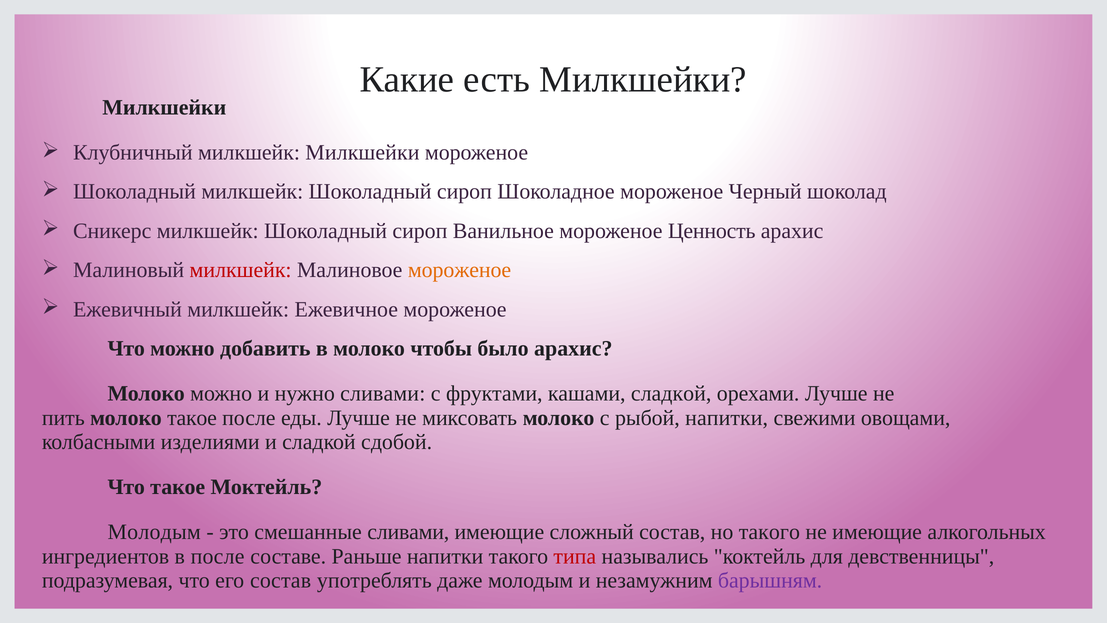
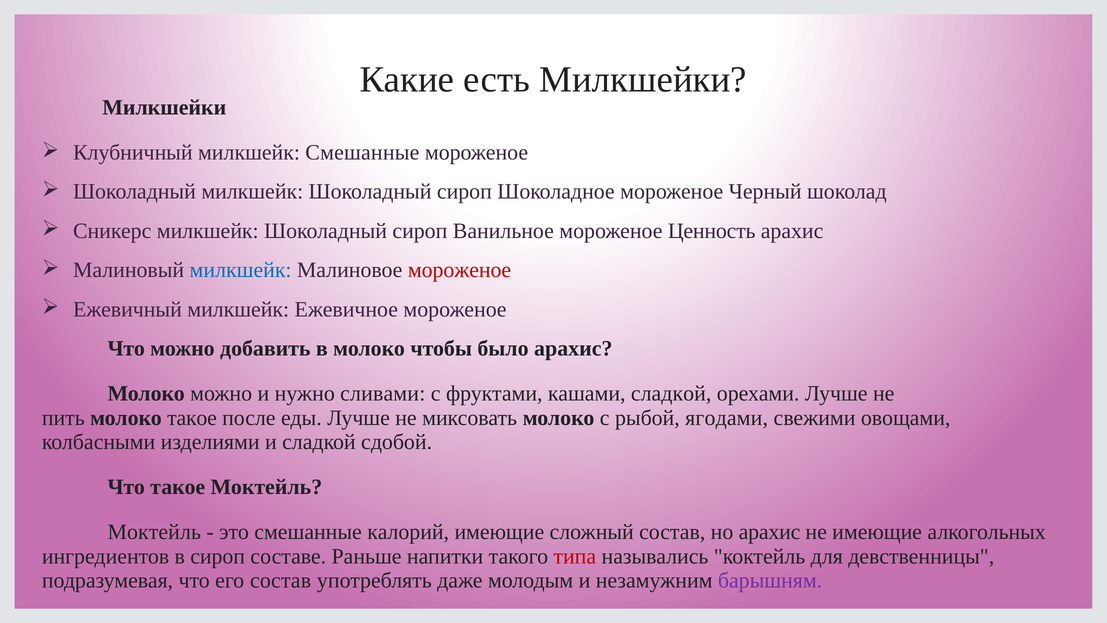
милкшейк Милкшейки: Милкшейки -> Смешанные
милкшейк at (241, 270) colour: red -> blue
мороженое at (460, 270) colour: orange -> red
рыбой напитки: напитки -> ягодами
Молодым at (154, 532): Молодым -> Моктейль
смешанные сливами: сливами -> калорий
но такого: такого -> арахис
в после: после -> сироп
